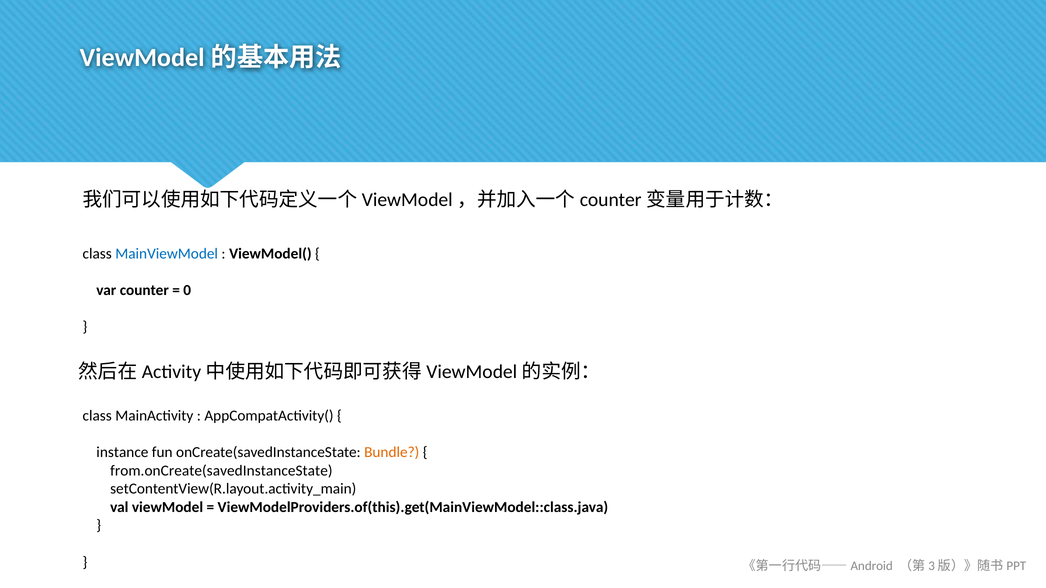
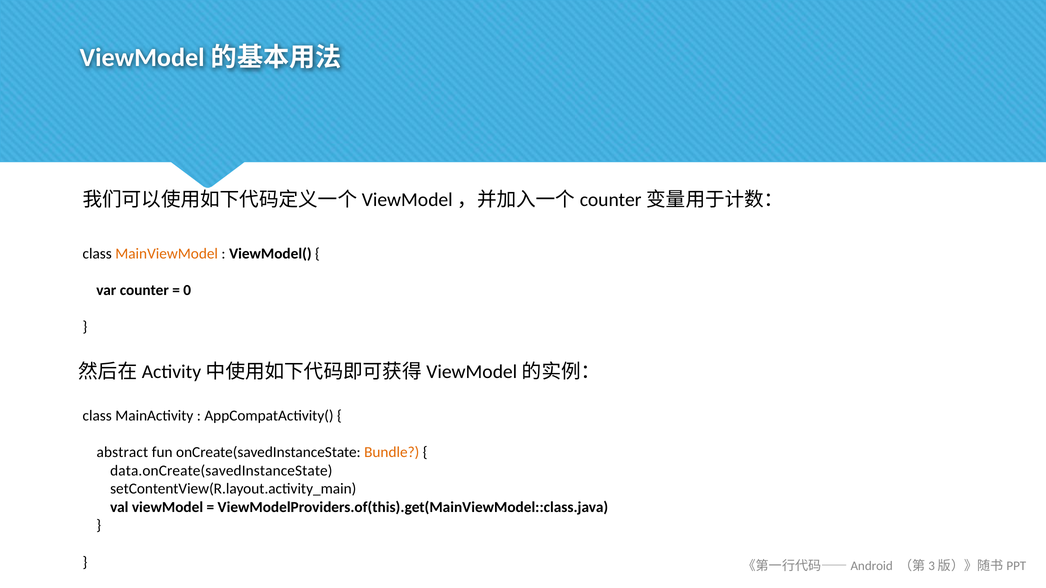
MainViewModel colour: blue -> orange
instance: instance -> abstract
from.onCreate(savedInstanceState: from.onCreate(savedInstanceState -> data.onCreate(savedInstanceState
